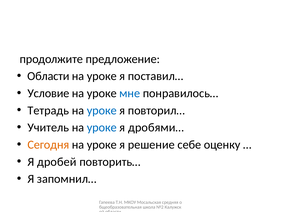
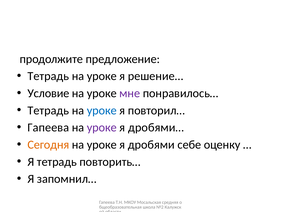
Области at (48, 76): Области -> Тетрадь
поставил…: поставил… -> решение…
мне colour: blue -> purple
Учитель at (48, 127): Учитель -> Гапеева
уроке at (102, 127) colour: blue -> purple
решение: решение -> дробями
Я дробей: дробей -> тетрадь
